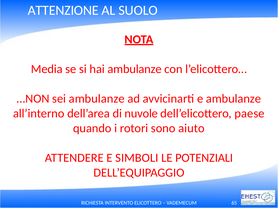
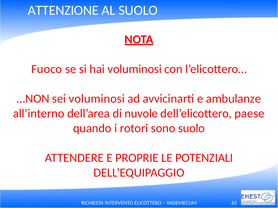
Media: Media -> Fuoco
hai ambulanze: ambulanze -> voluminosi
sei ambulanze: ambulanze -> voluminosi
sono aiuto: aiuto -> suolo
SIMBOLI: SIMBOLI -> PROPRIE
